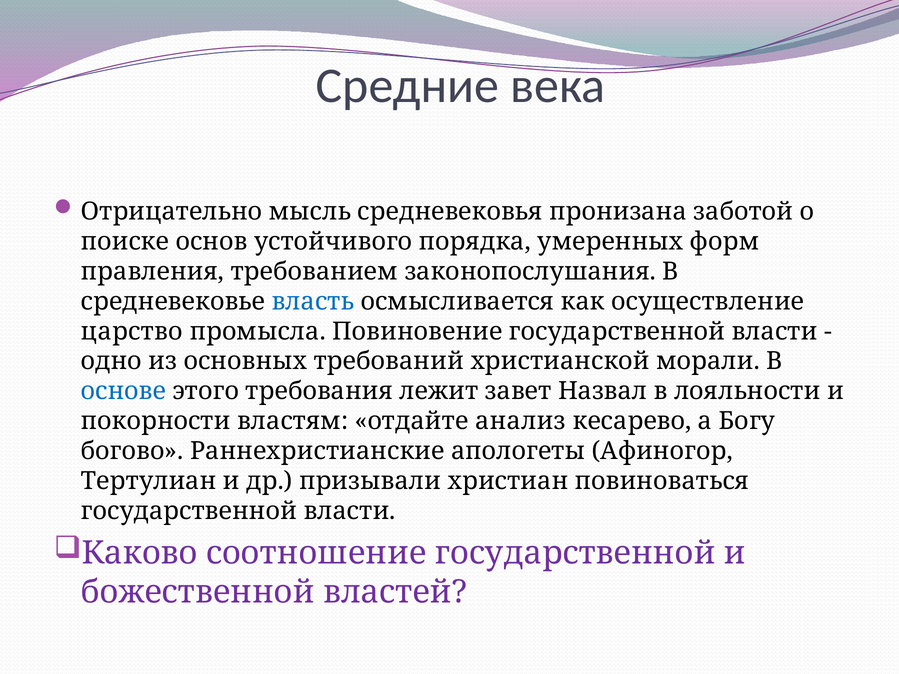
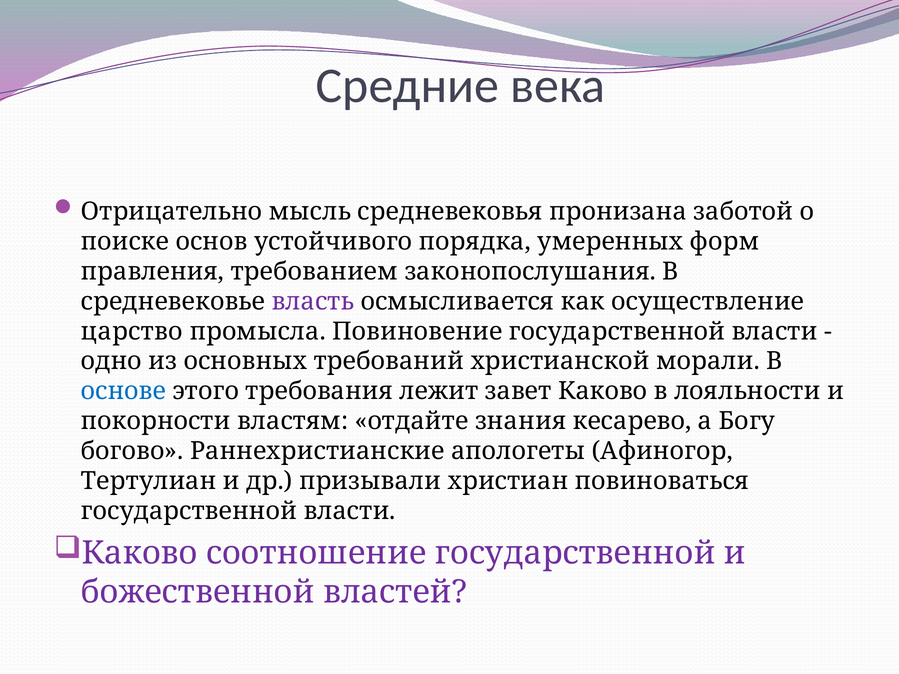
власть colour: blue -> purple
завет Назвал: Назвал -> Каково
анализ: анализ -> знания
